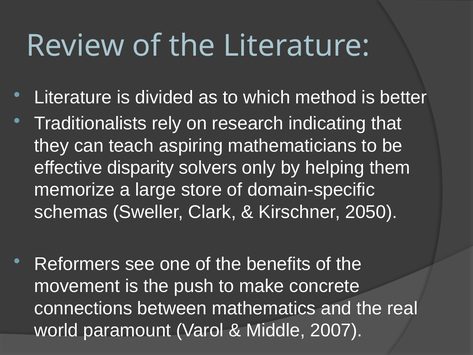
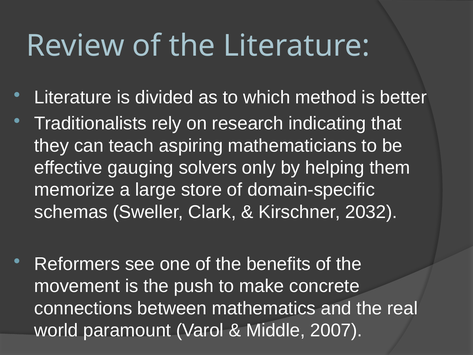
disparity: disparity -> gauging
2050: 2050 -> 2032
